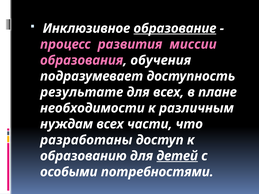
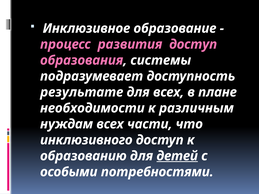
образование underline: present -> none
развития миссии: миссии -> доступ
обучения: обучения -> системы
разработаны: разработаны -> инклюзивного
